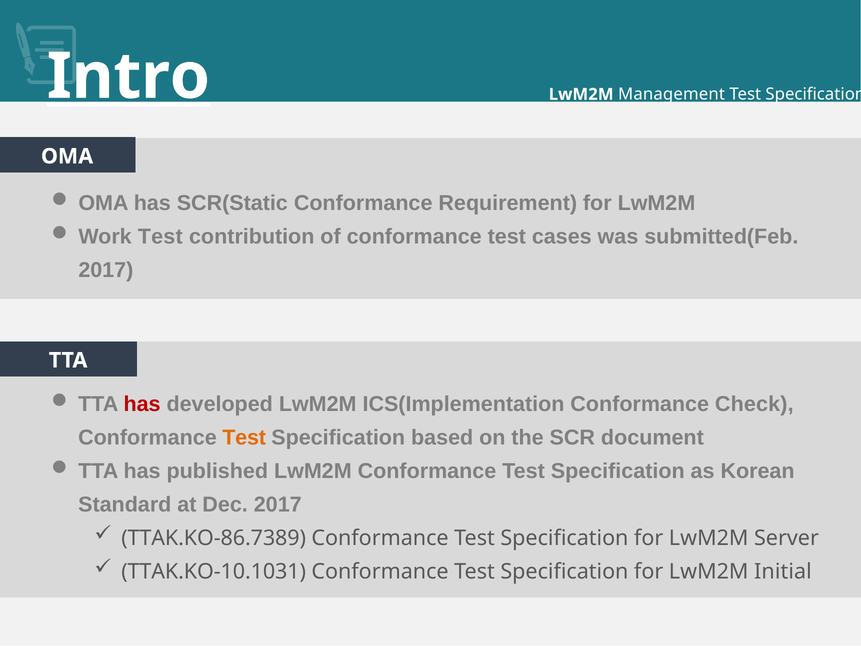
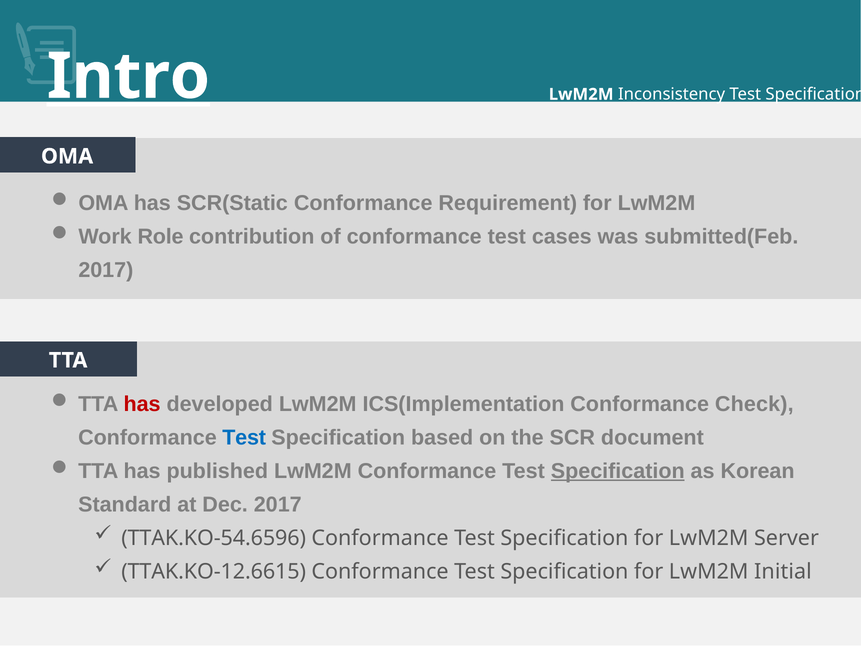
Management: Management -> Inconsistency
Work Test: Test -> Role
Test at (244, 437) colour: orange -> blue
Specification at (618, 471) underline: none -> present
TTAK.KO-86.7389: TTAK.KO-86.7389 -> TTAK.KO-54.6596
TTAK.KO-10.1031: TTAK.KO-10.1031 -> TTAK.KO-12.6615
